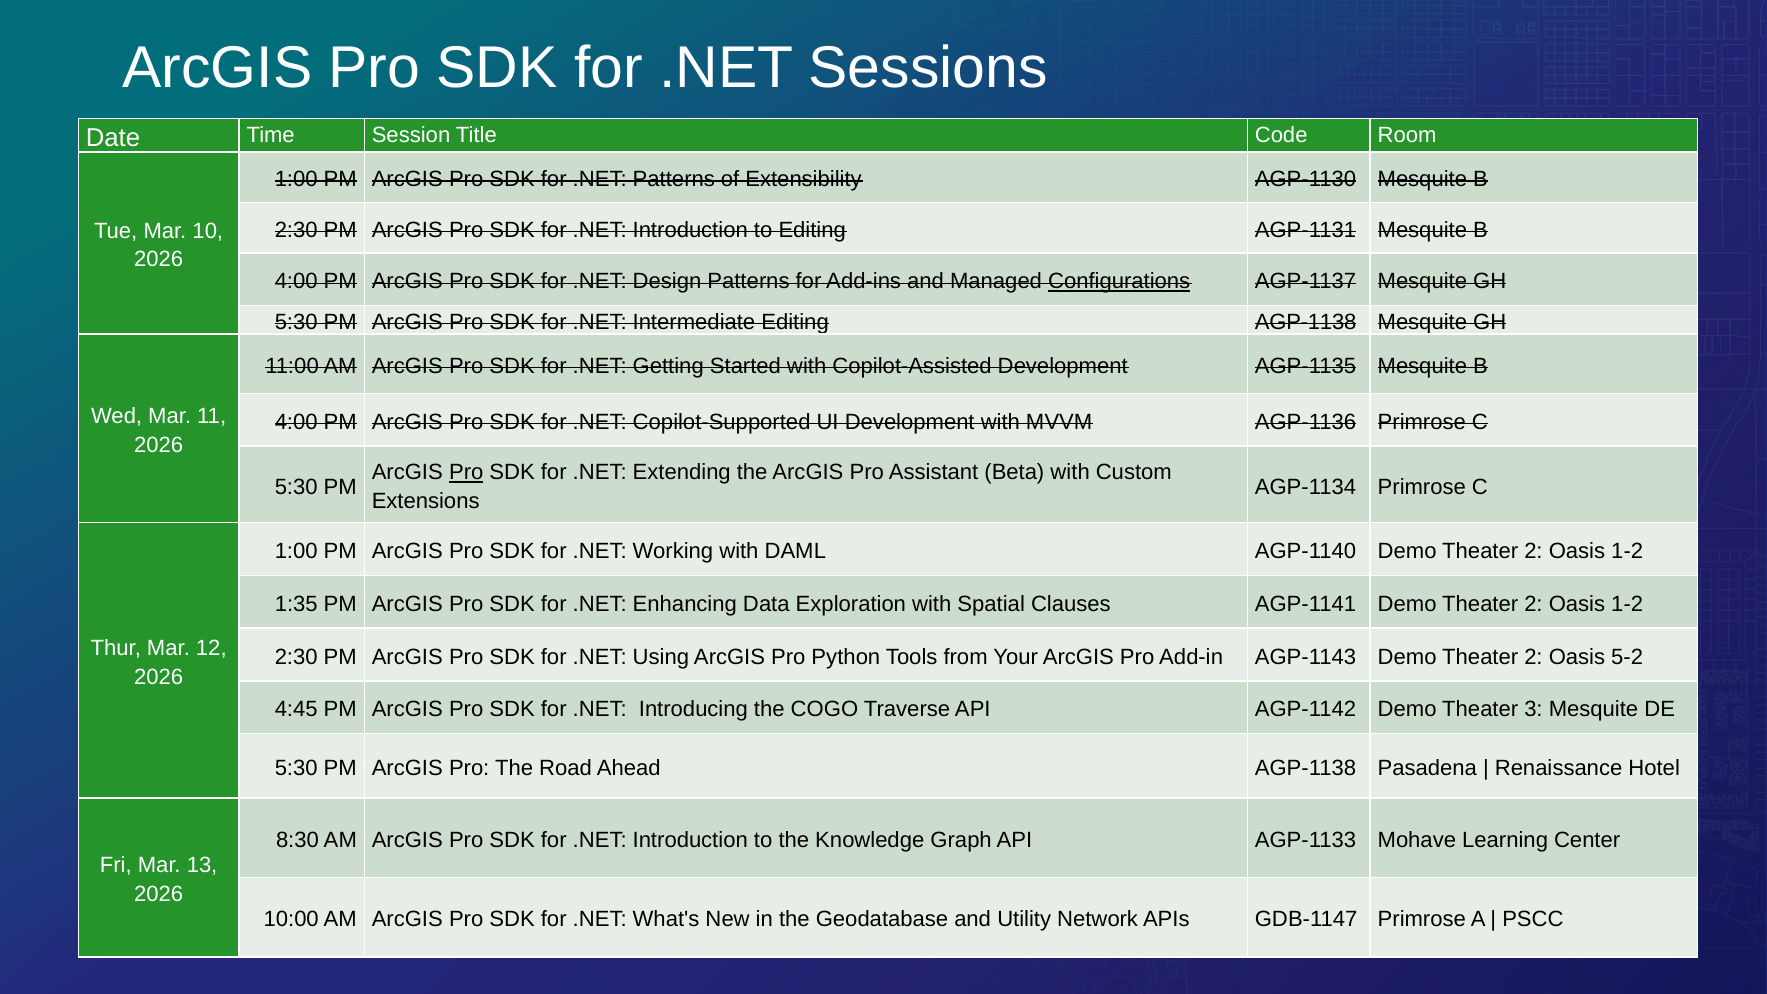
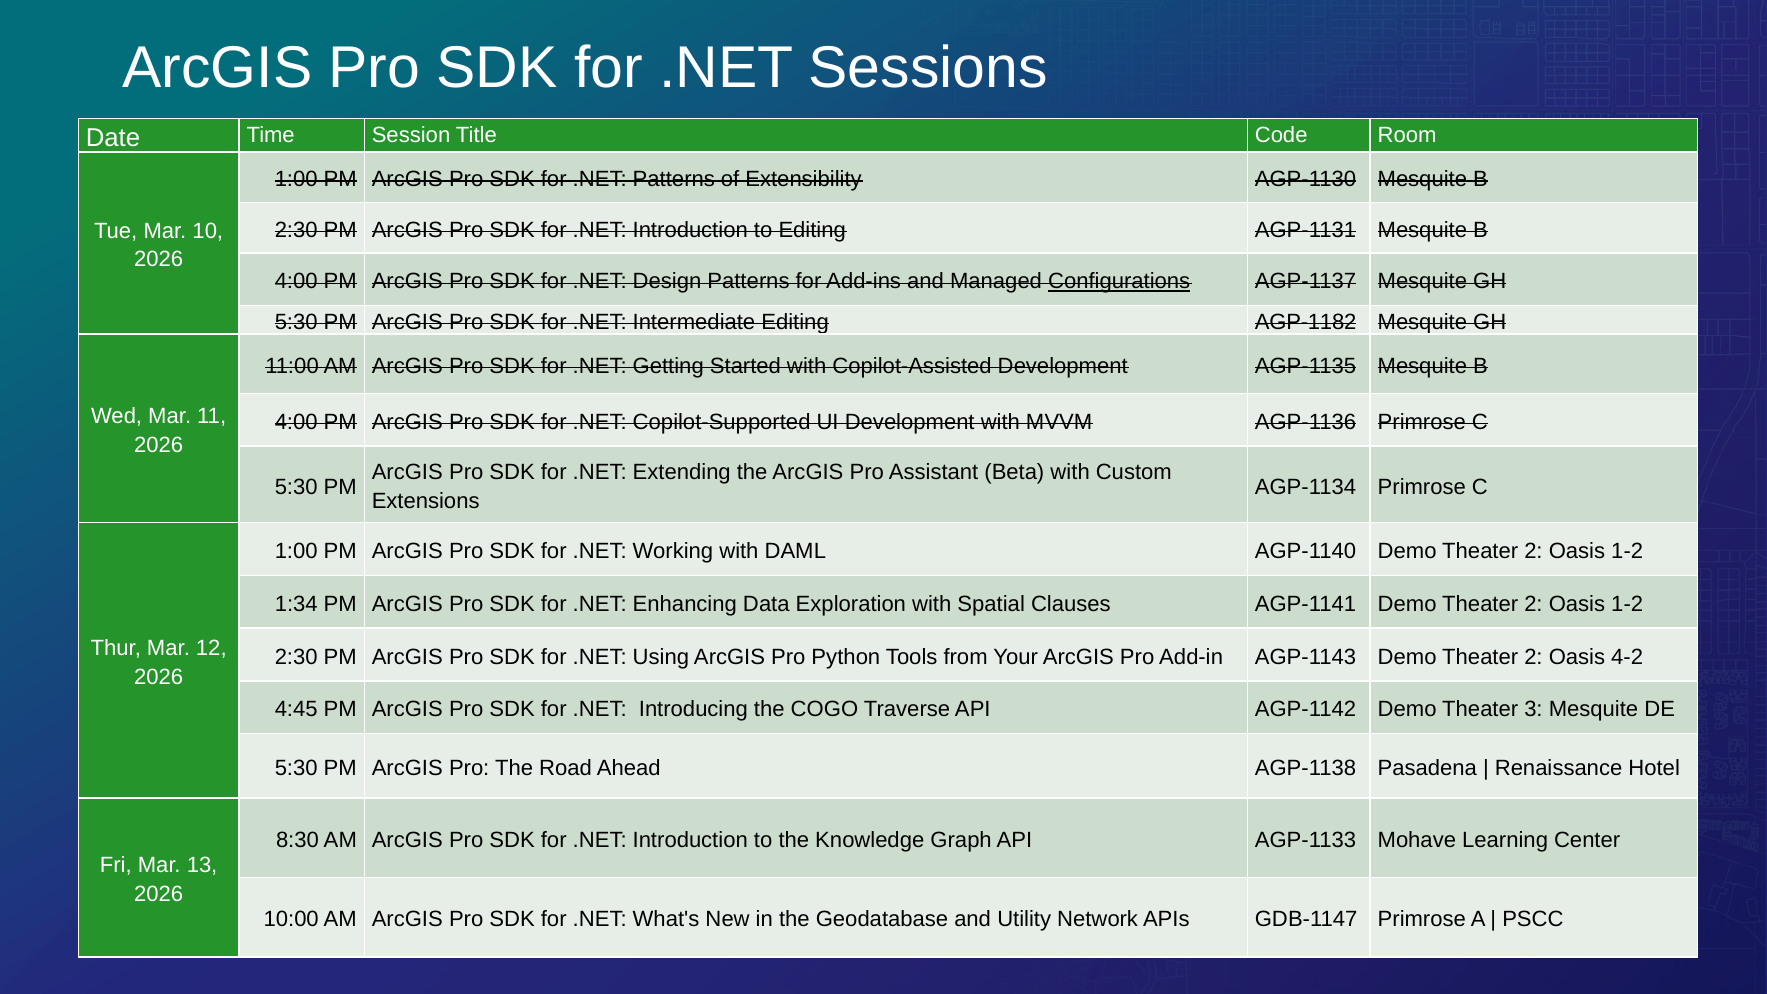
Editing AGP-1138: AGP-1138 -> AGP-1182
Pro at (466, 472) underline: present -> none
1:35: 1:35 -> 1:34
5-2: 5-2 -> 4-2
